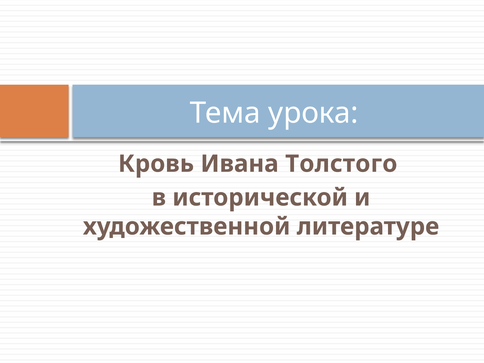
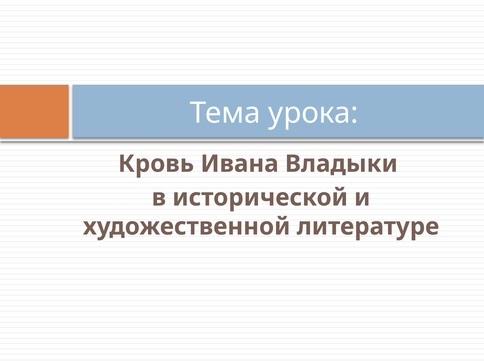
Толстого: Толстого -> Владыки
